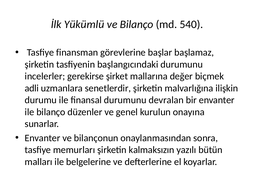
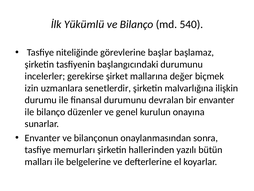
finansman: finansman -> niteliğinde
adli: adli -> izin
kalmaksızın: kalmaksızın -> hallerinden
